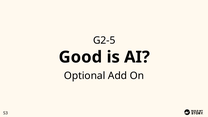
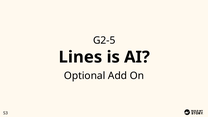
Good: Good -> Lines
